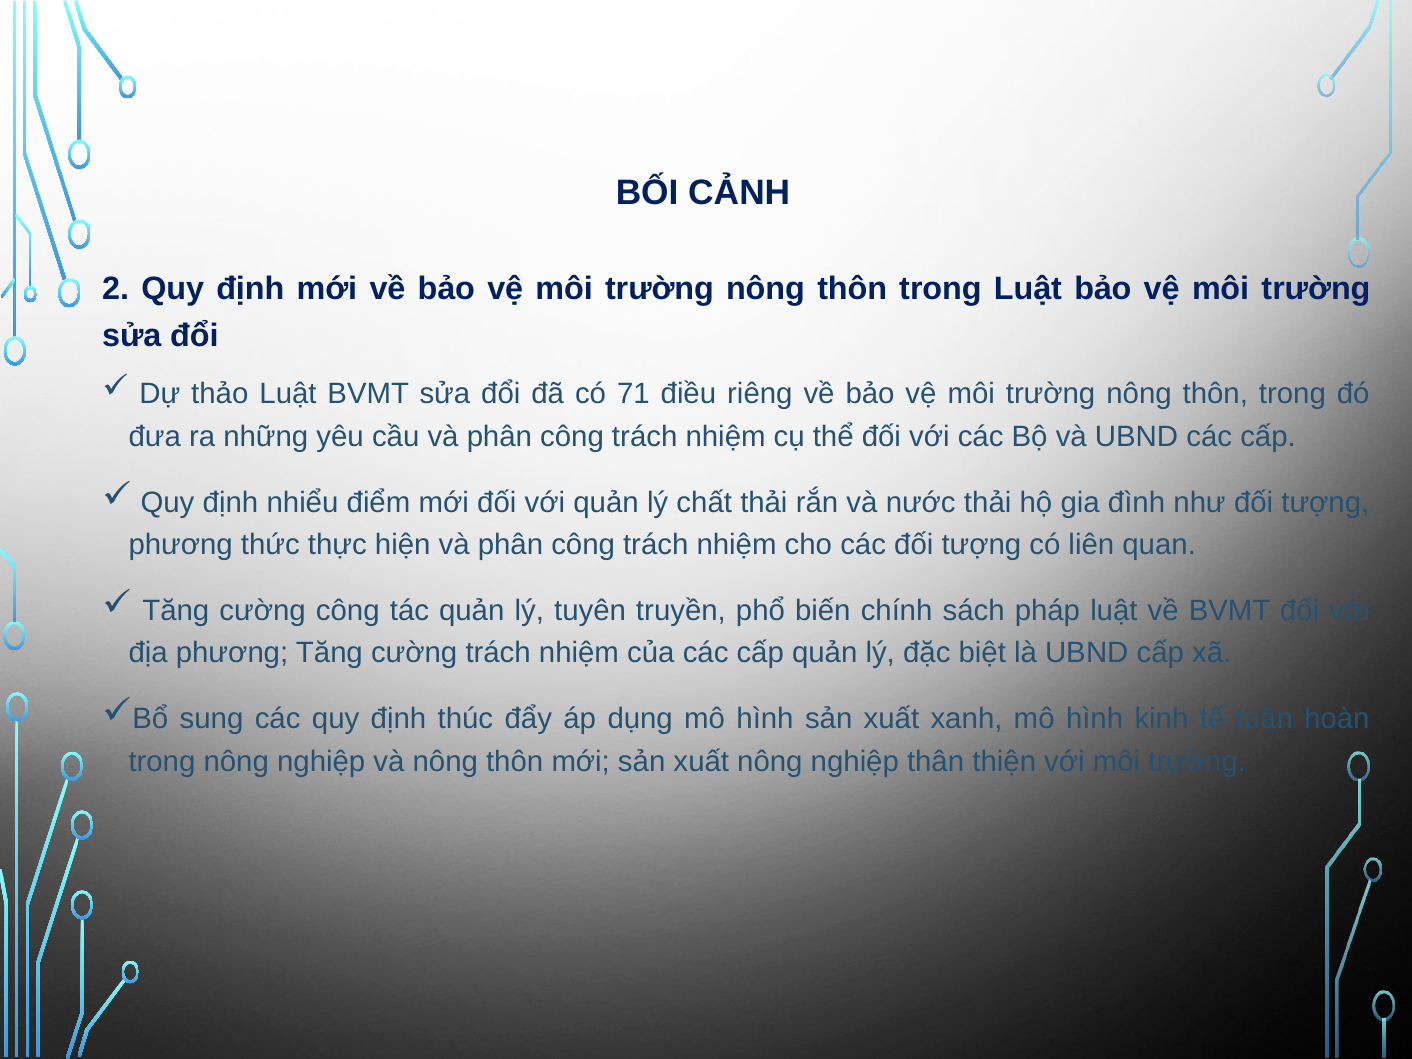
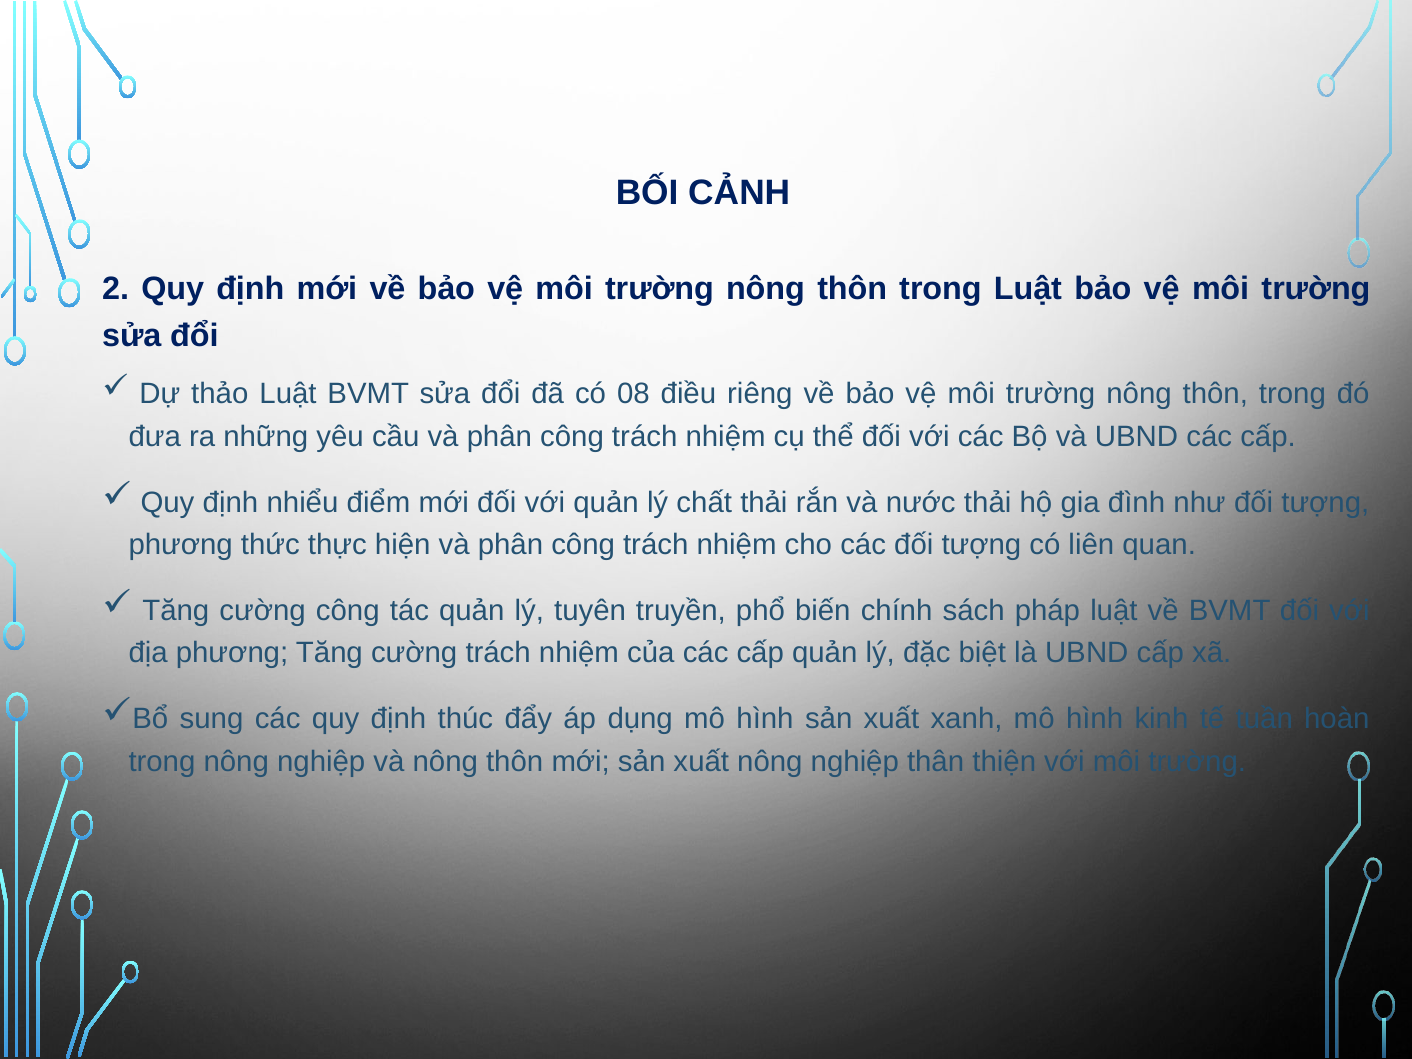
71: 71 -> 08
